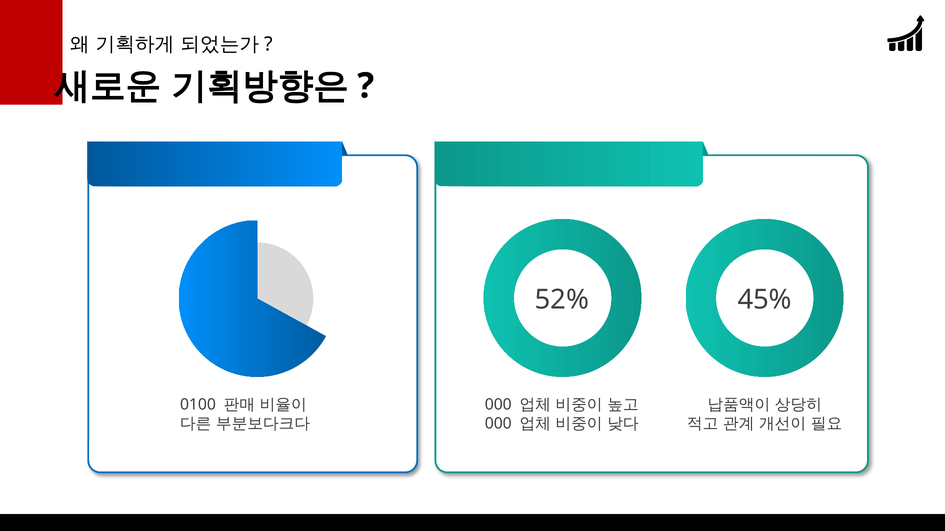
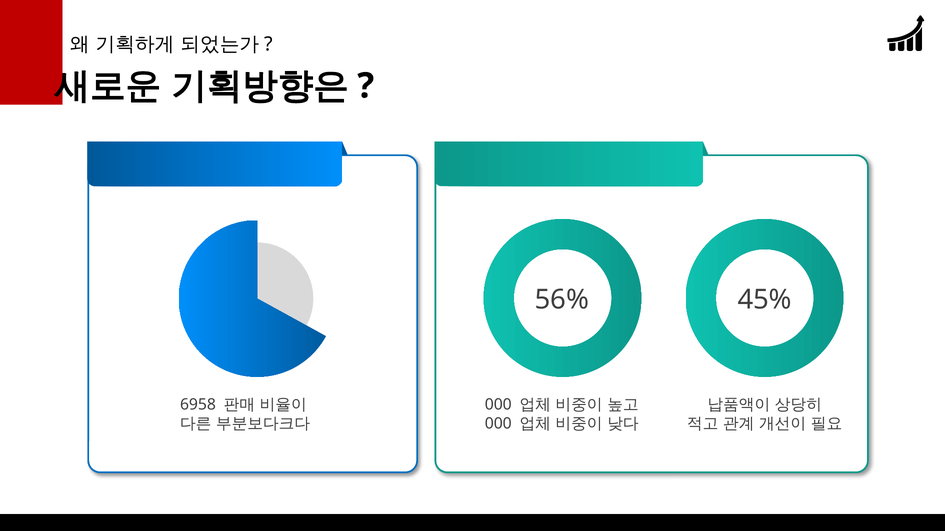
52%: 52% -> 56%
0100: 0100 -> 6958
